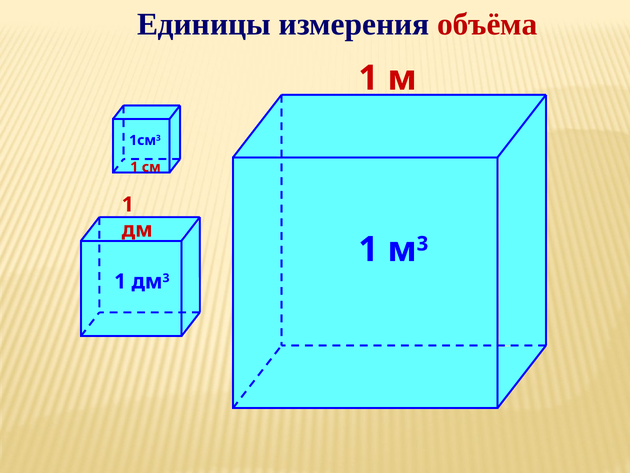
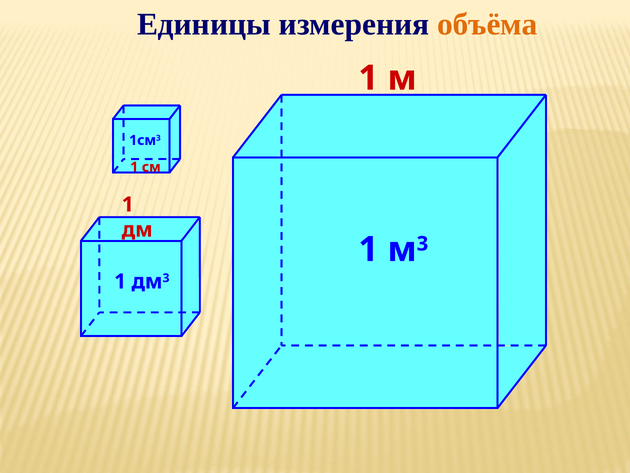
объёма colour: red -> orange
